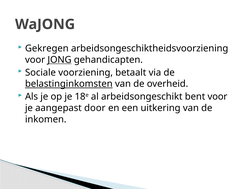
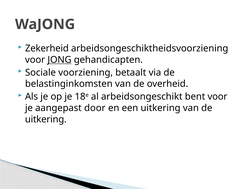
Gekregen: Gekregen -> Zekerheid
belastinginkomsten underline: present -> none
inkomen at (46, 119): inkomen -> uitkering
